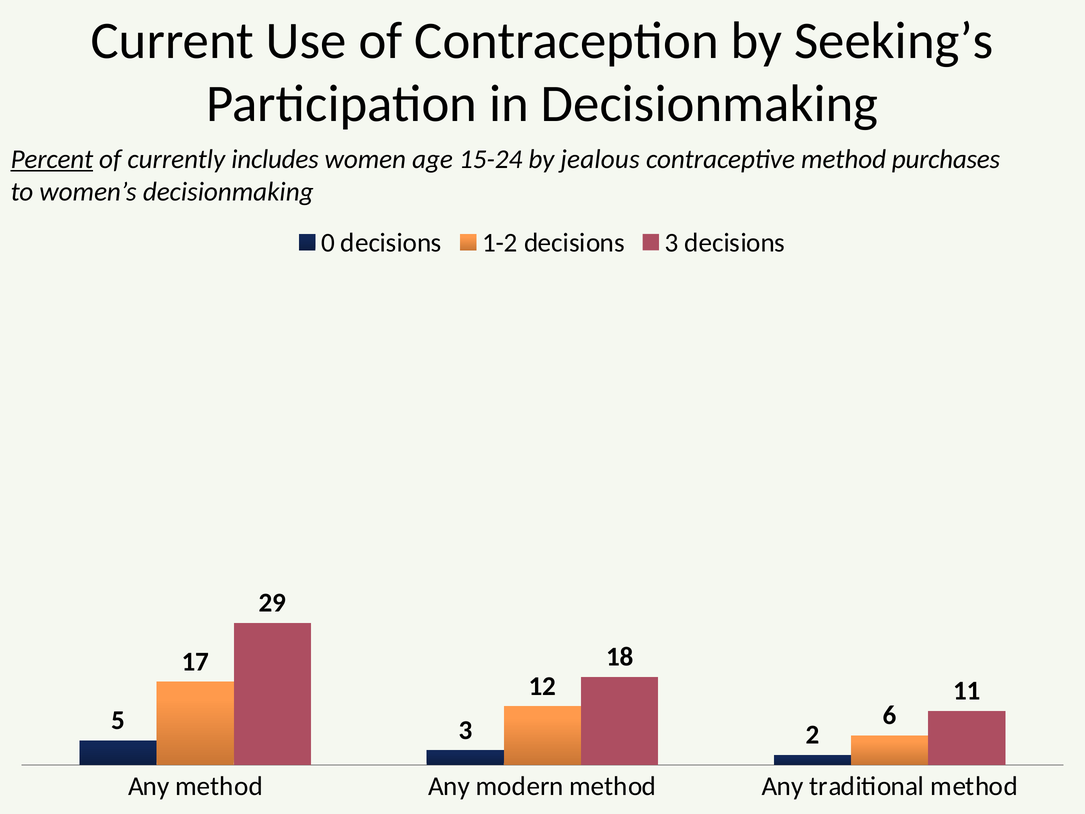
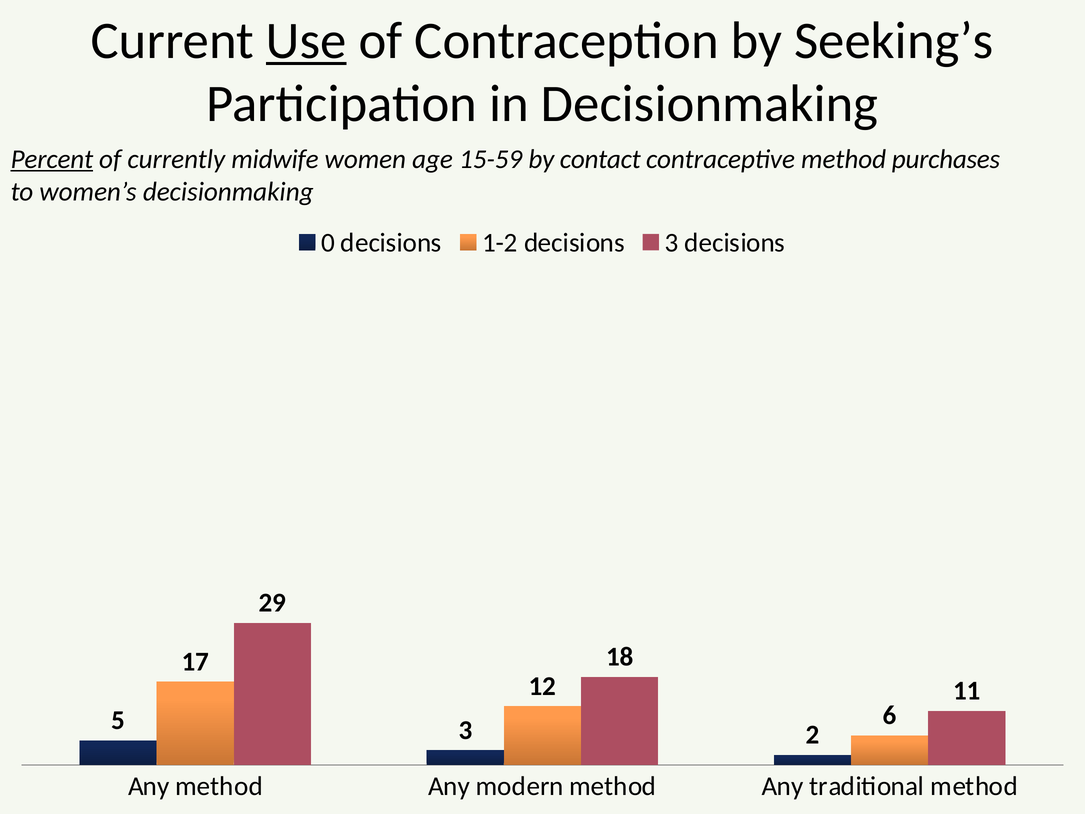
Use underline: none -> present
includes: includes -> midwife
15-24: 15-24 -> 15-59
jealous: jealous -> contact
